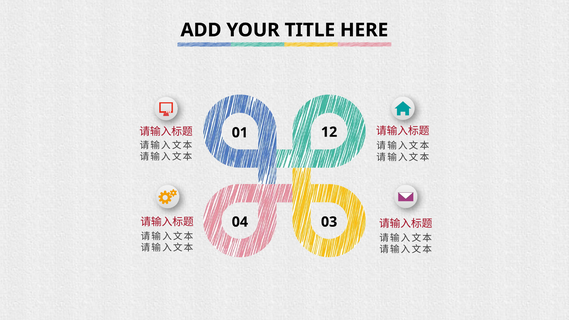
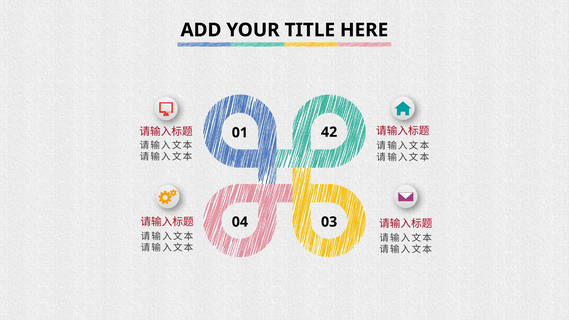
12: 12 -> 42
